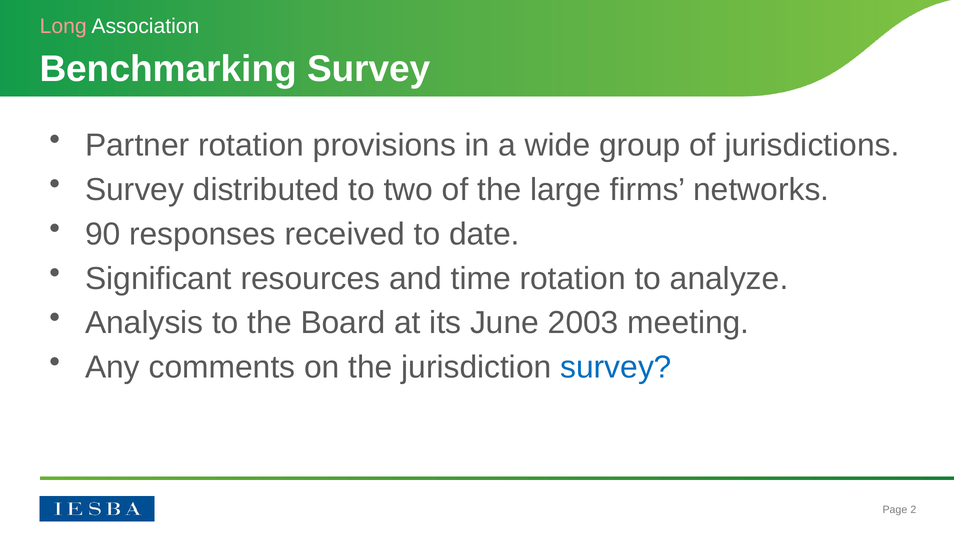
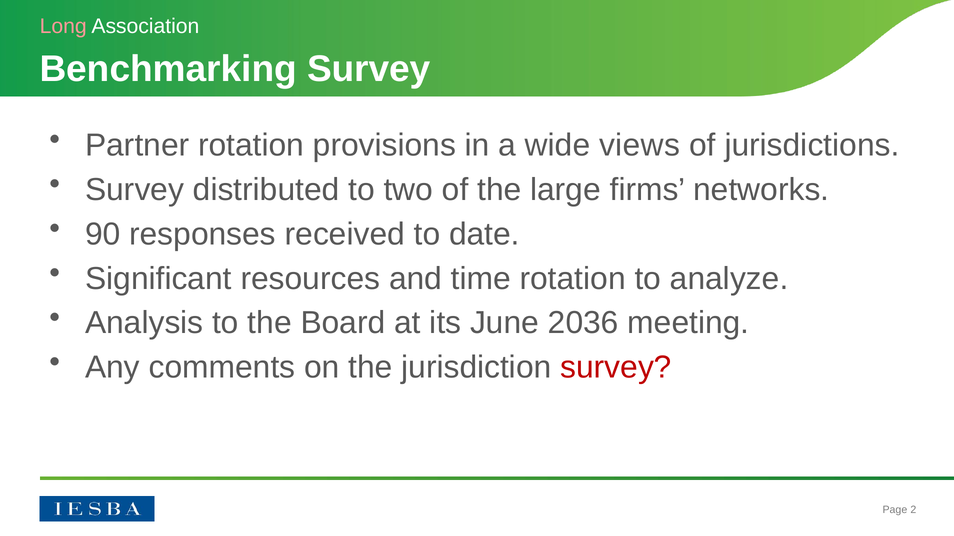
group: group -> views
2003: 2003 -> 2036
survey at (616, 368) colour: blue -> red
